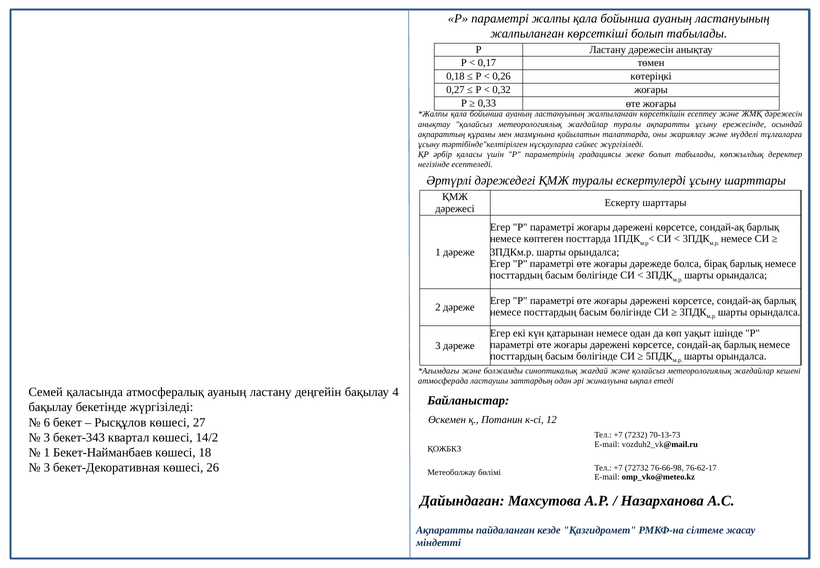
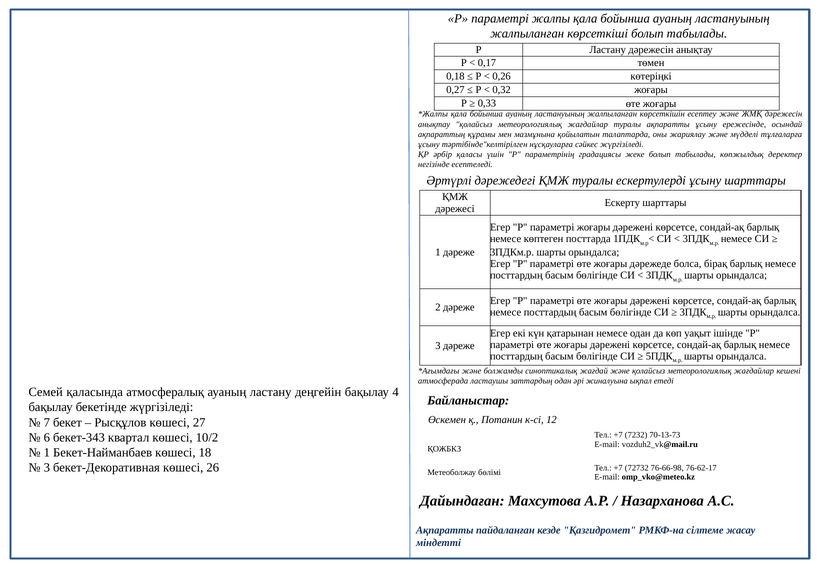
6: 6 -> 7
3 at (47, 437): 3 -> 6
14/2: 14/2 -> 10/2
